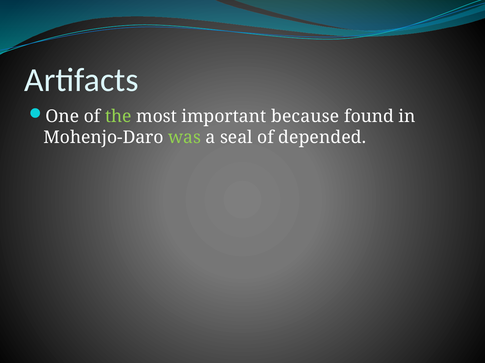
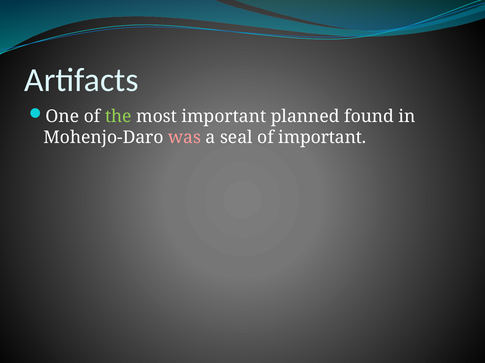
because: because -> planned
was colour: light green -> pink
of depended: depended -> important
